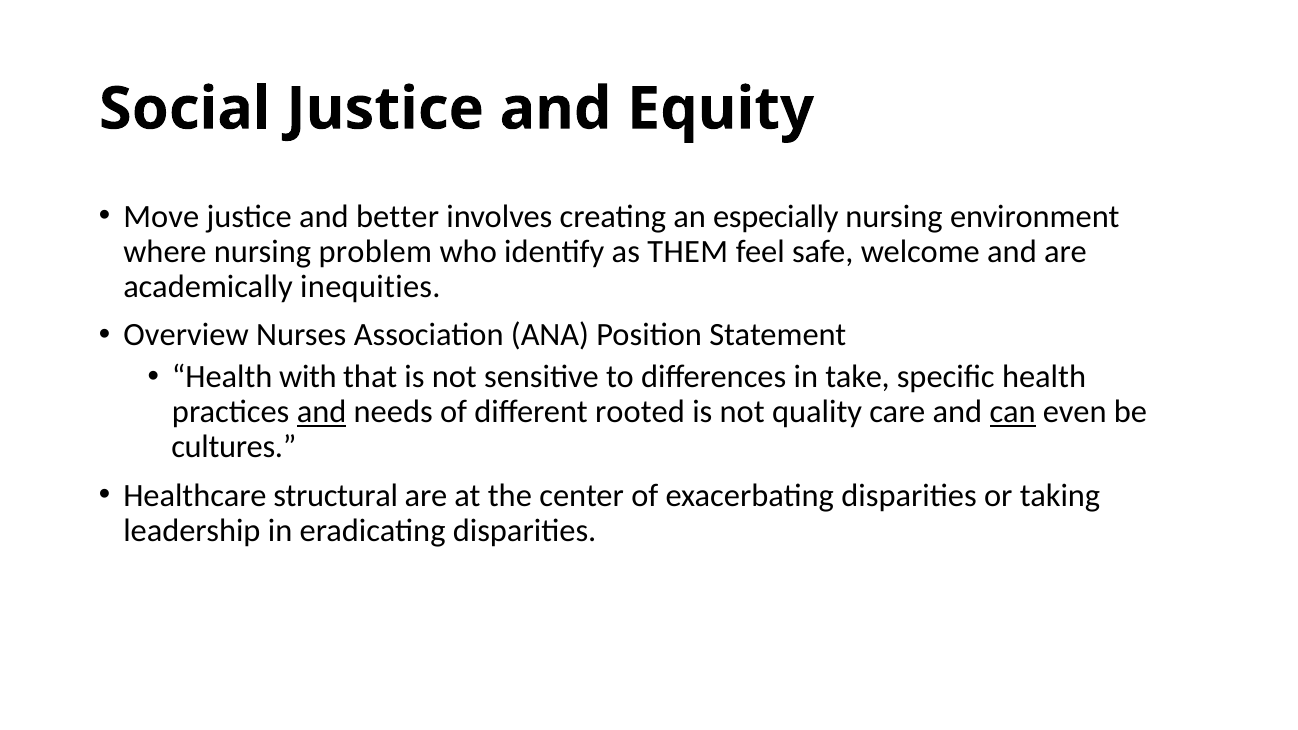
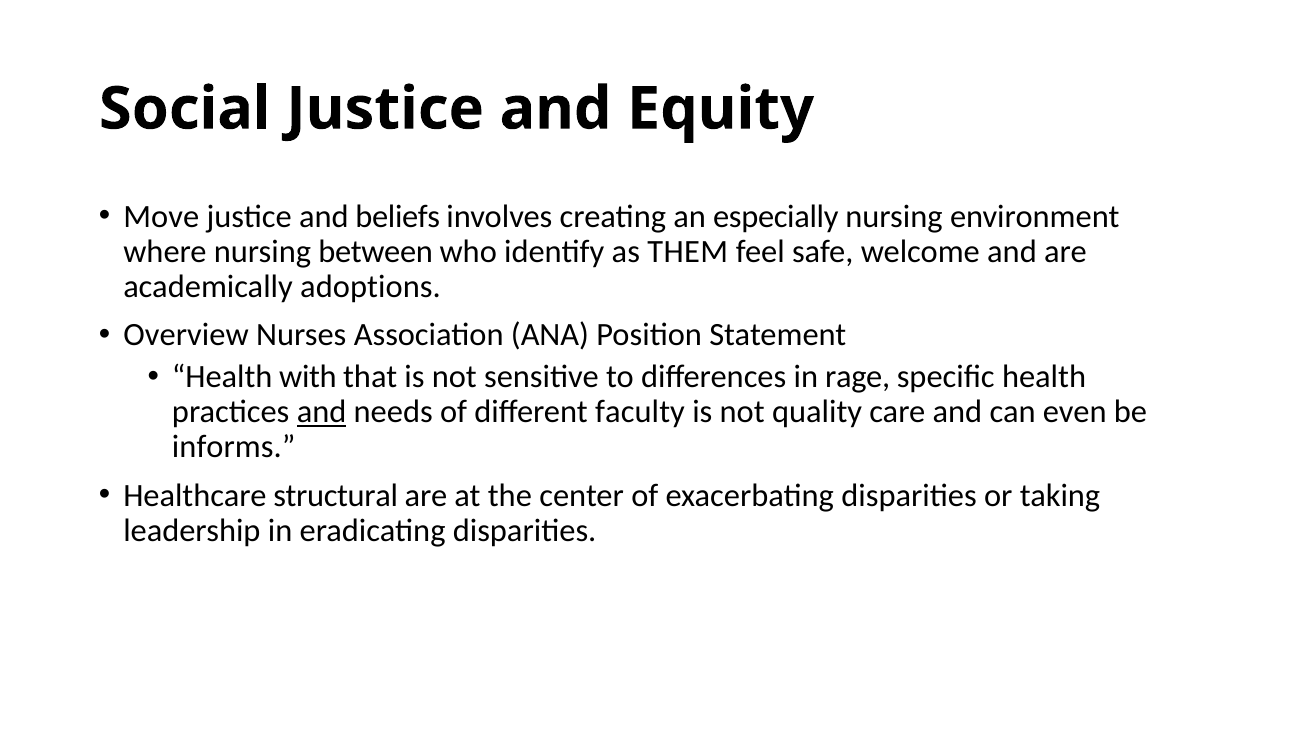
better: better -> beliefs
problem: problem -> between
inequities: inequities -> adoptions
take: take -> rage
rooted: rooted -> faculty
can underline: present -> none
cultures: cultures -> informs
